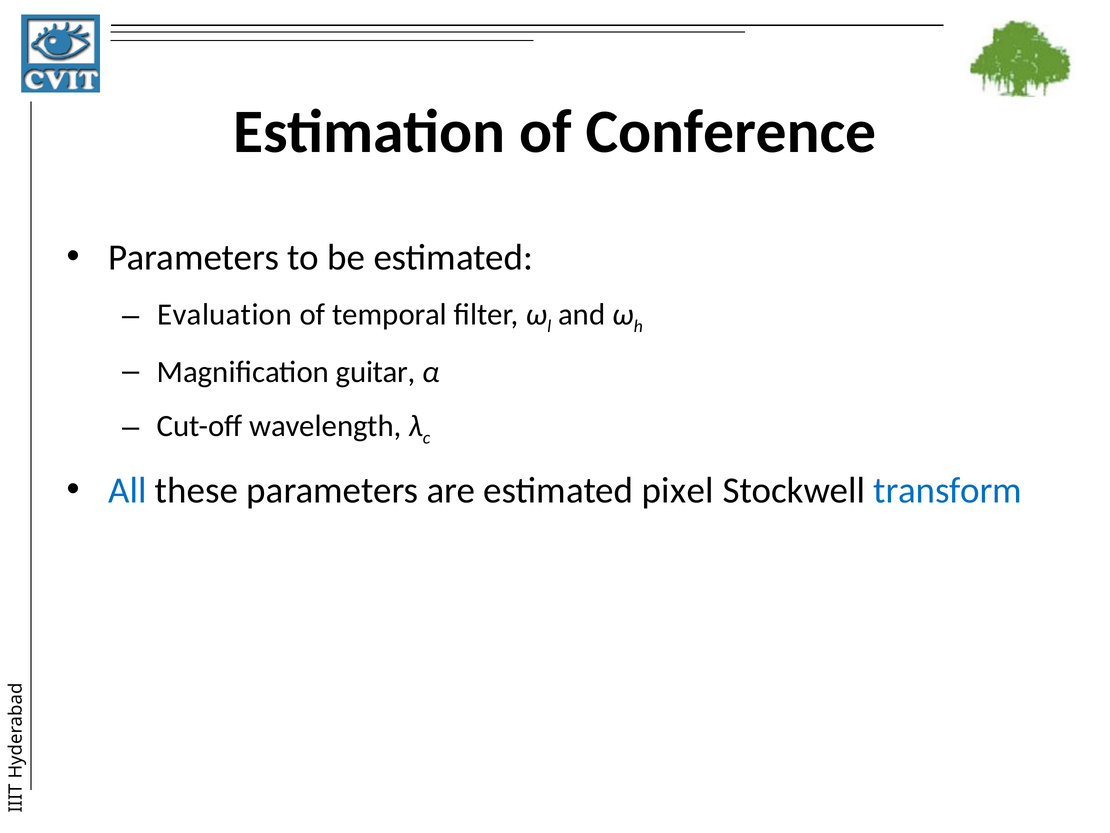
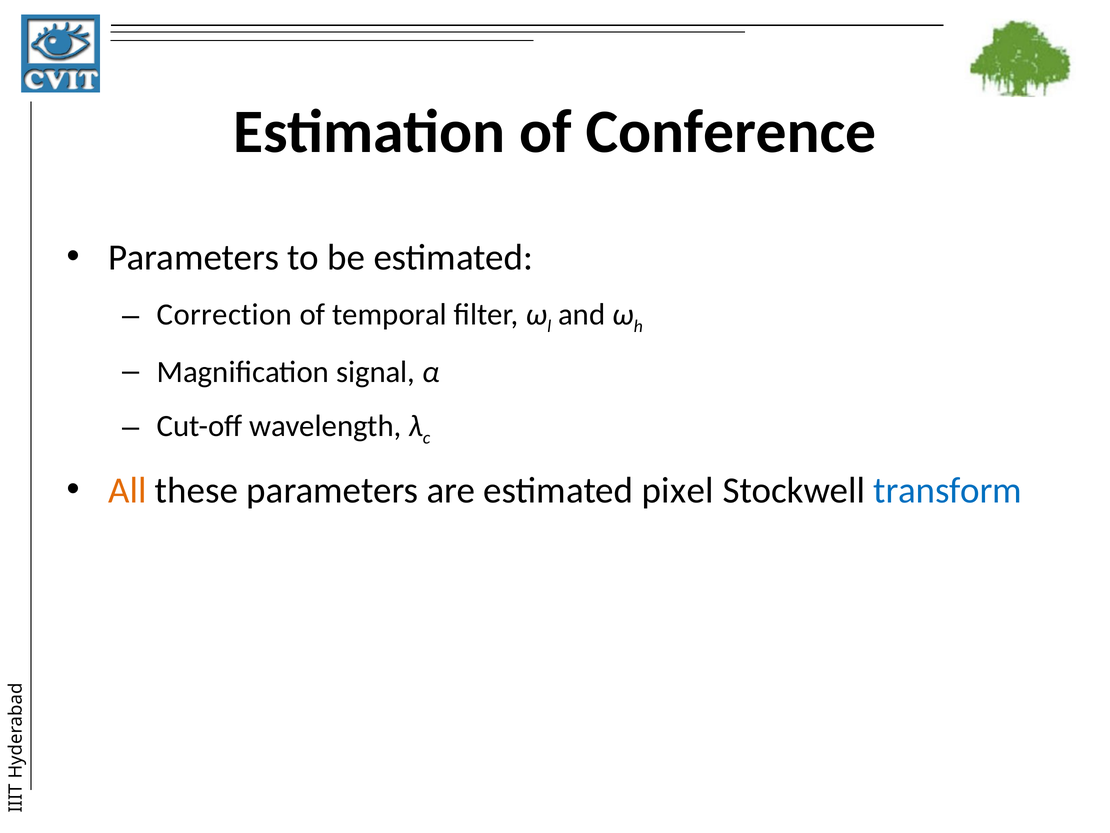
Evaluation: Evaluation -> Correction
guitar: guitar -> signal
All colour: blue -> orange
